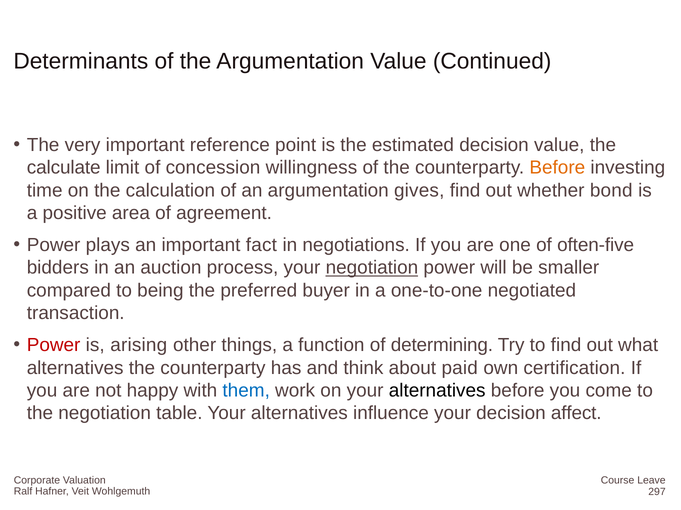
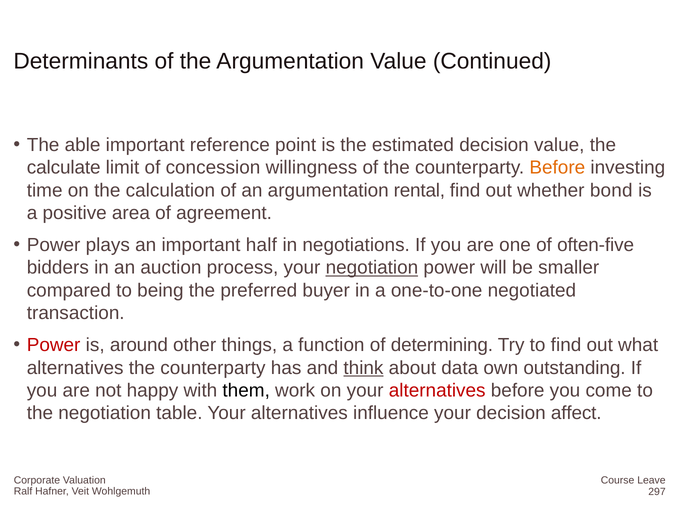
very: very -> able
gives: gives -> rental
fact: fact -> half
arising: arising -> around
think underline: none -> present
paid: paid -> data
certification: certification -> outstanding
them colour: blue -> black
alternatives at (437, 391) colour: black -> red
